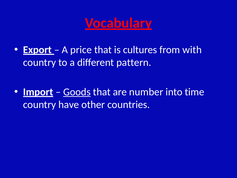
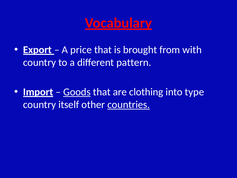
cultures: cultures -> brought
number: number -> clothing
time: time -> type
have: have -> itself
countries underline: none -> present
